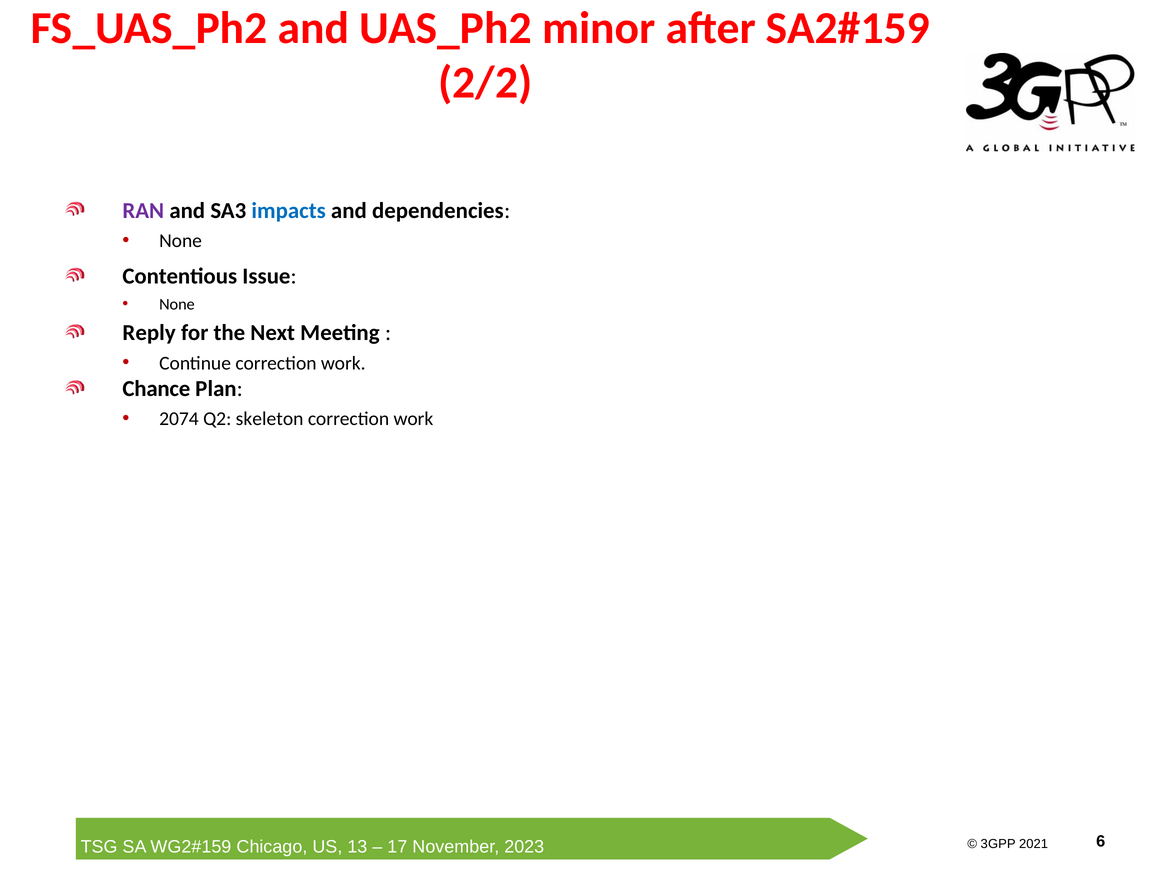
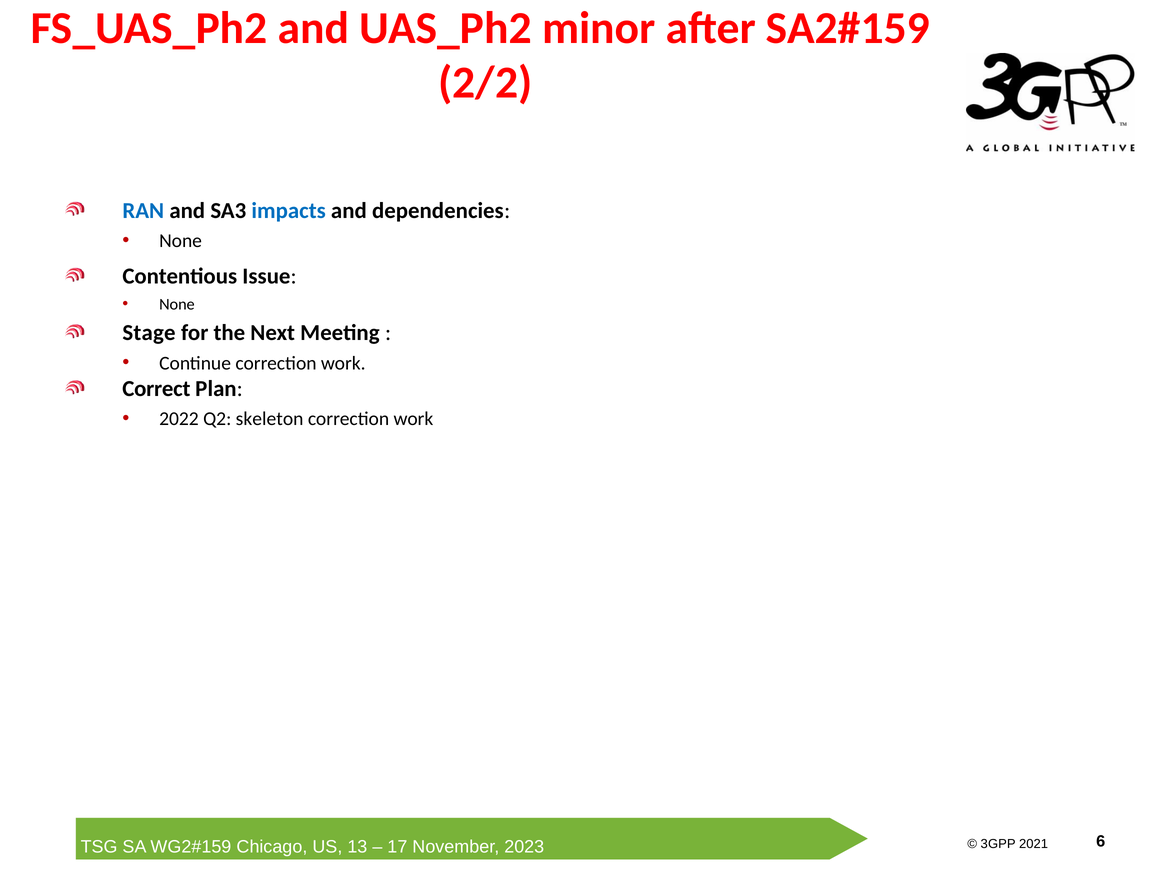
RAN colour: purple -> blue
Reply: Reply -> Stage
Chance: Chance -> Correct
2074: 2074 -> 2022
